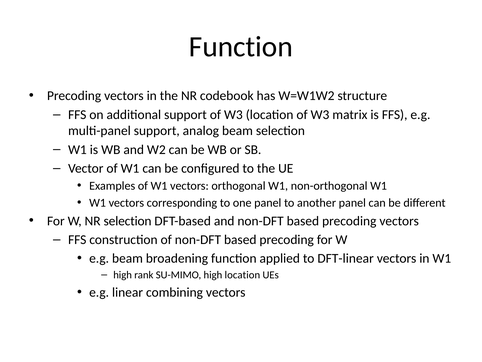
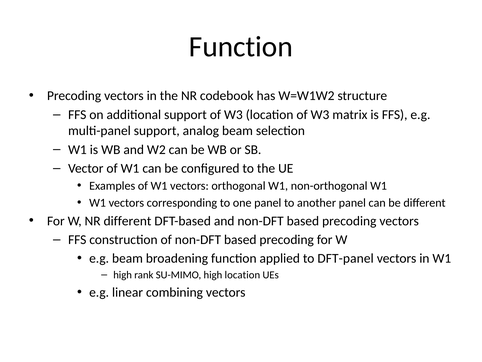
NR selection: selection -> different
DFT-linear: DFT-linear -> DFT-panel
